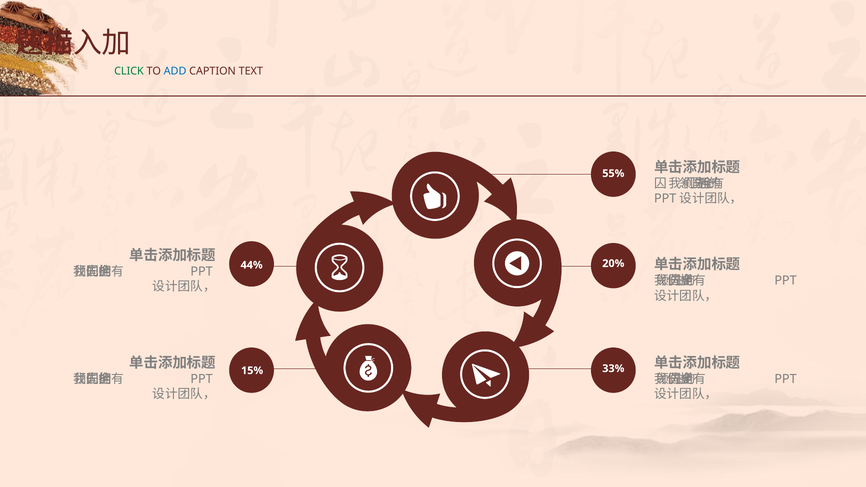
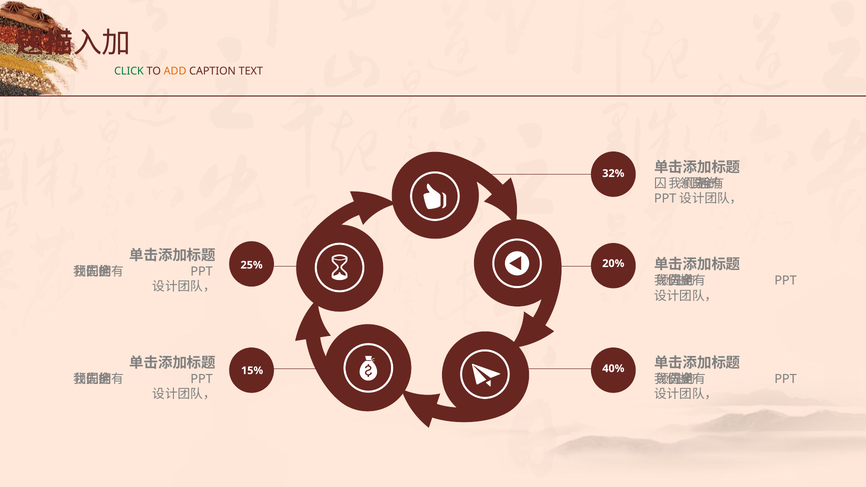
ADD colour: blue -> orange
55%: 55% -> 32%
44%: 44% -> 25%
33%: 33% -> 40%
